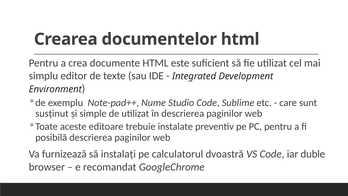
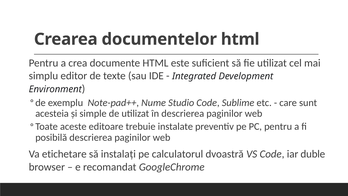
susţinut: susţinut -> acesteia
furnizează: furnizează -> etichetare
